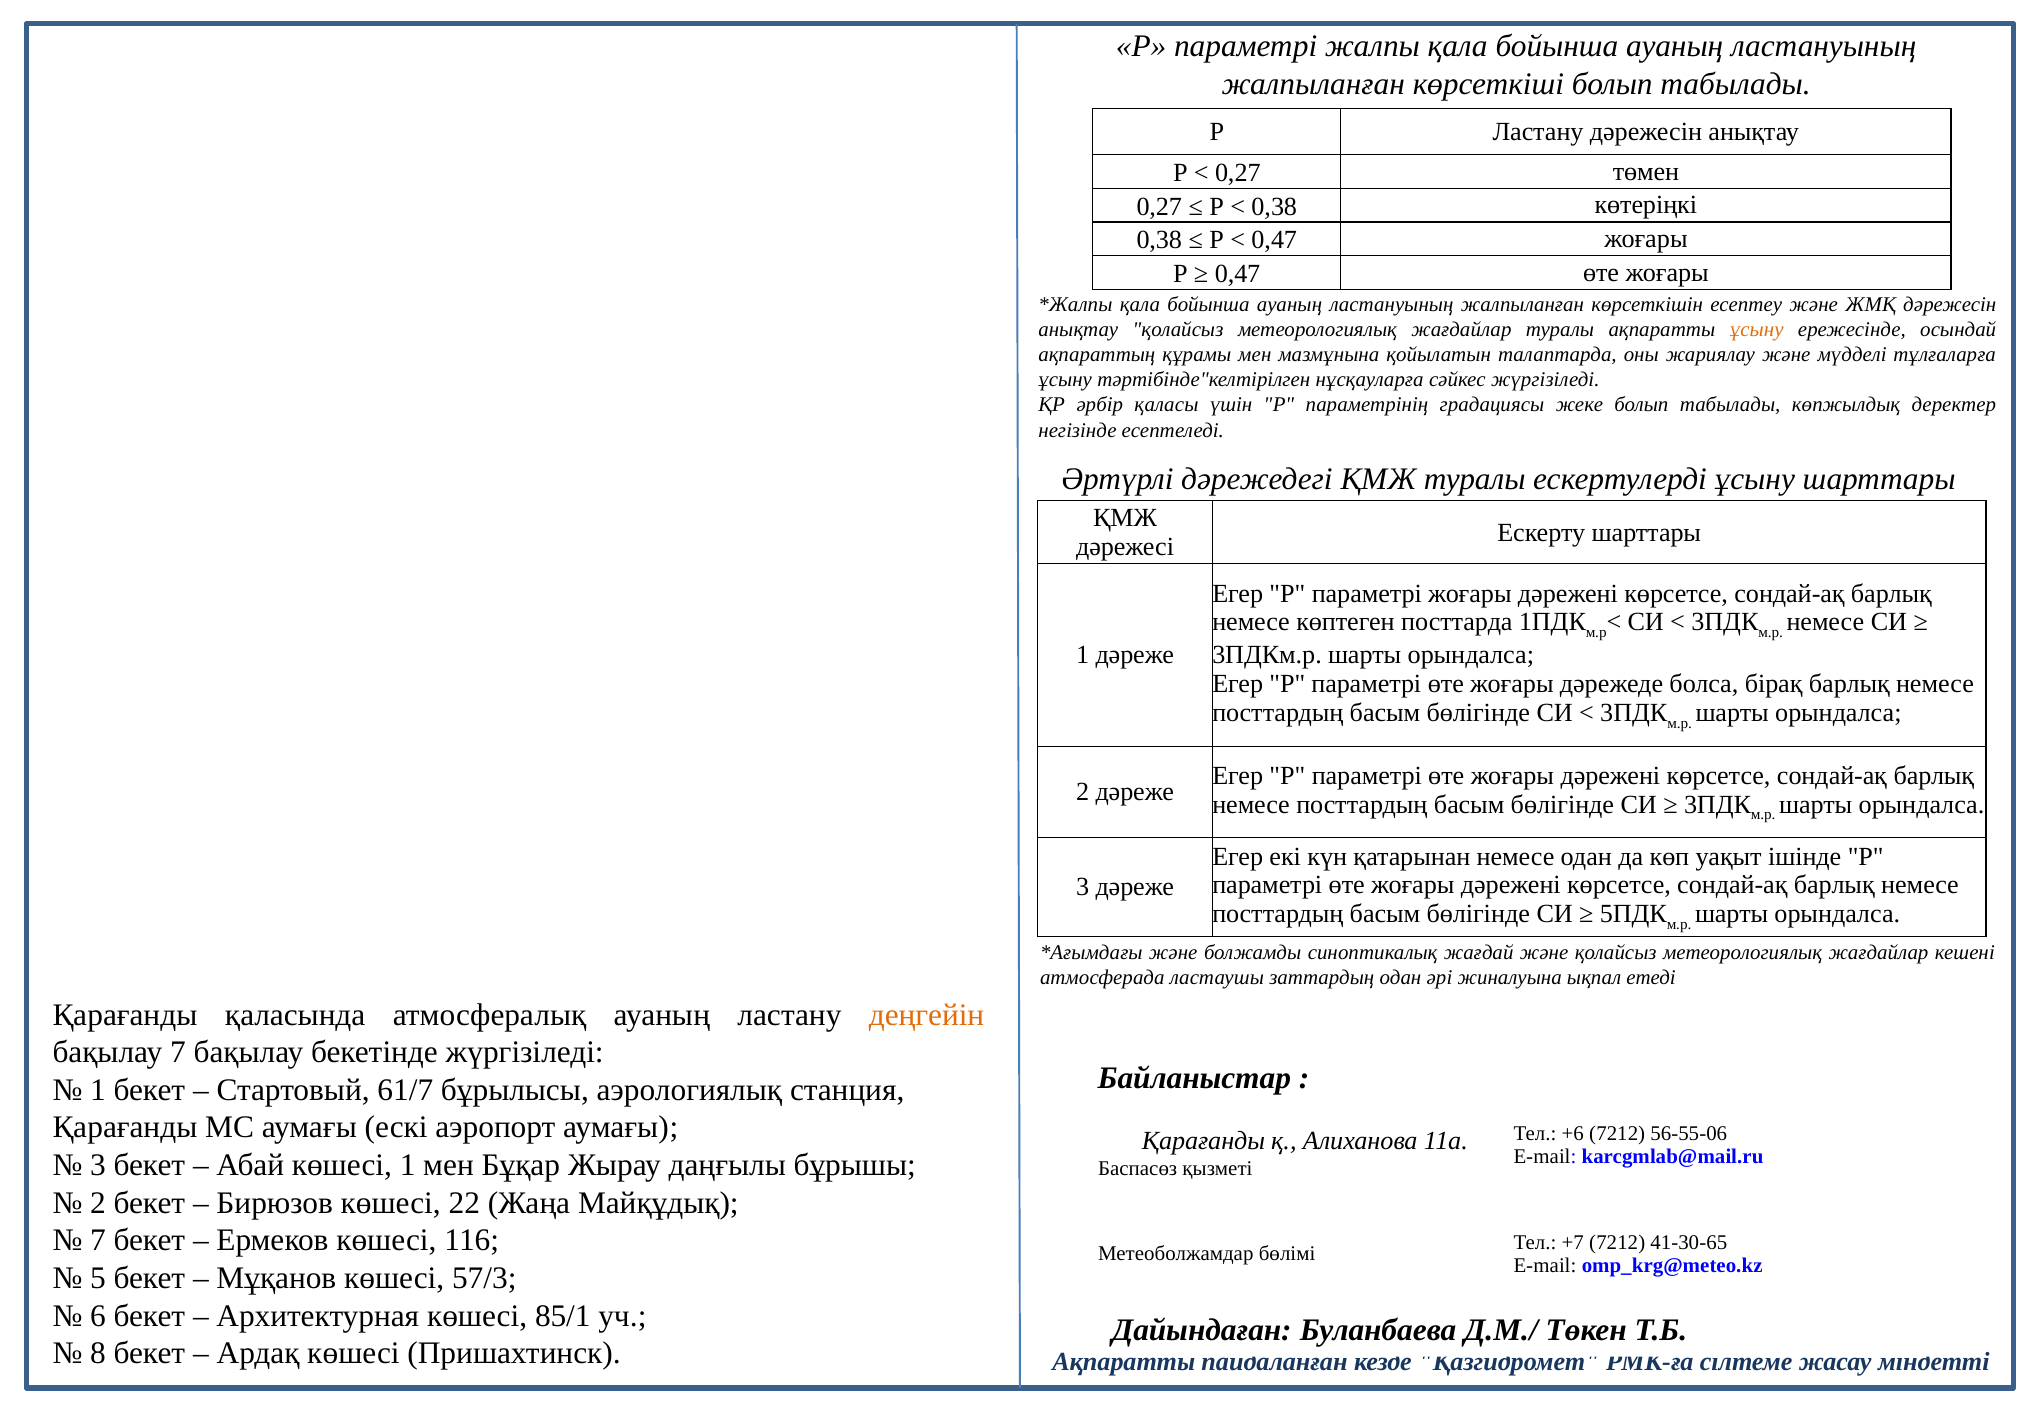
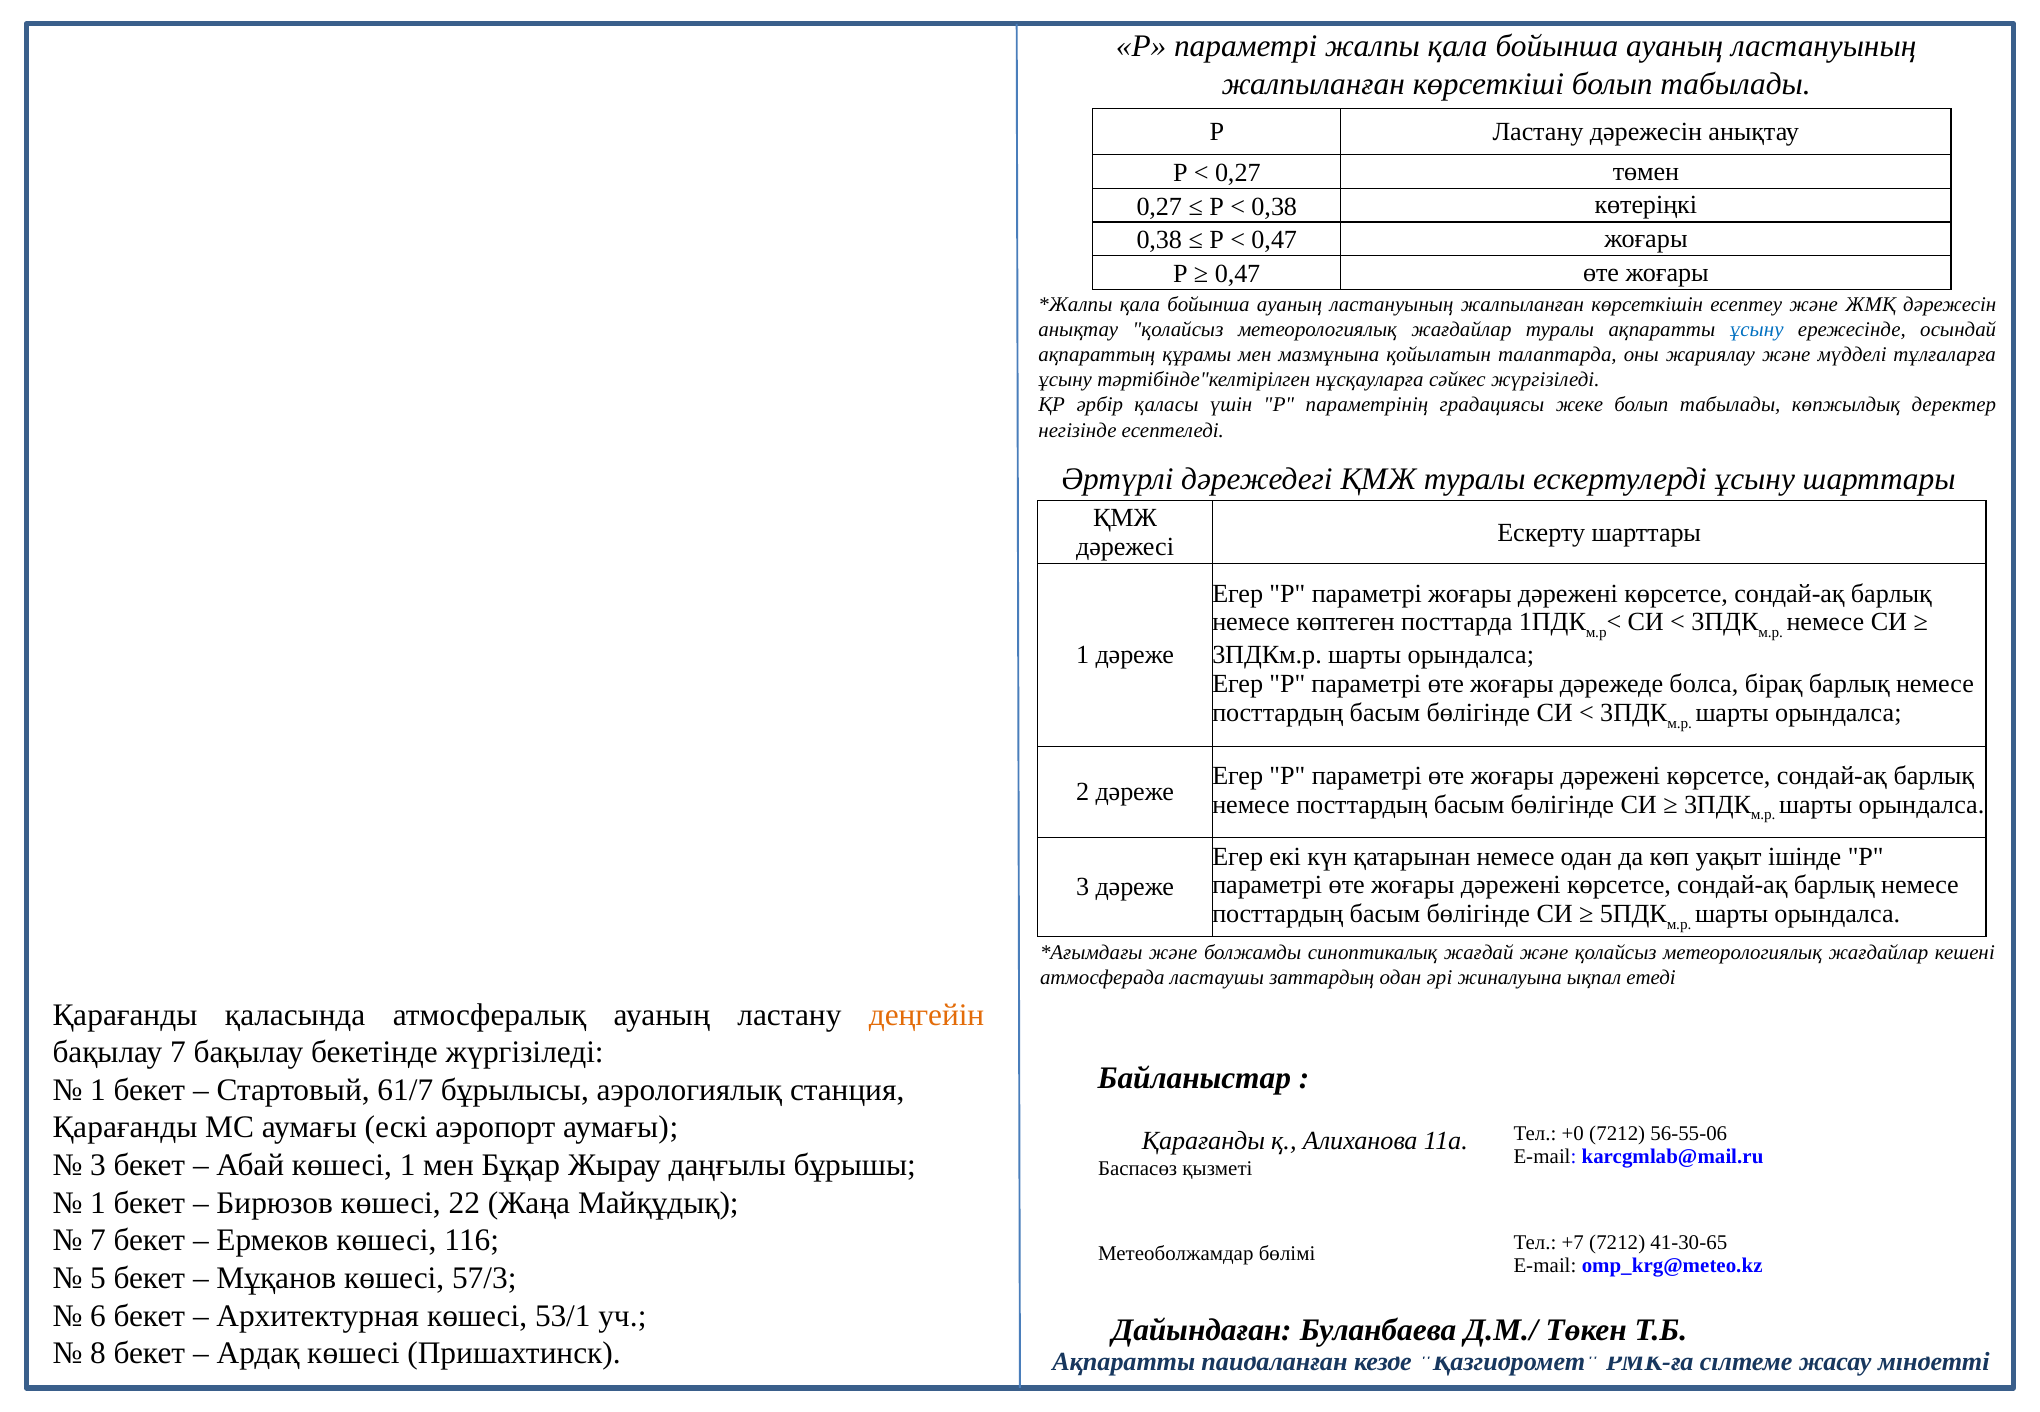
ұсыну at (1757, 330) colour: orange -> blue
+6: +6 -> +0
2 at (98, 1203): 2 -> 1
85/1: 85/1 -> 53/1
